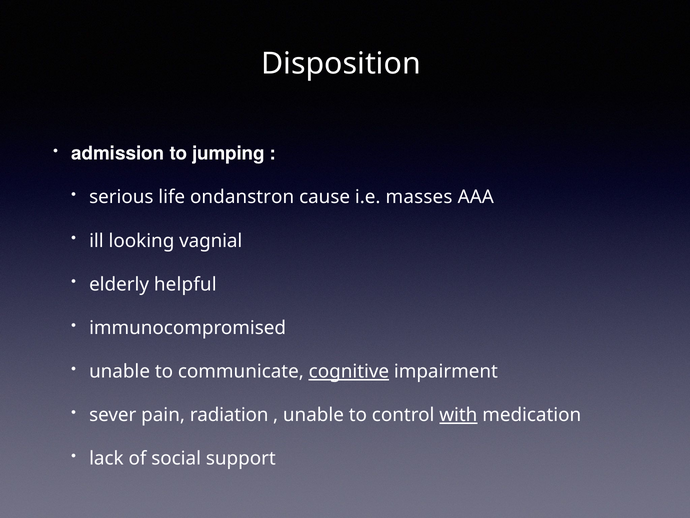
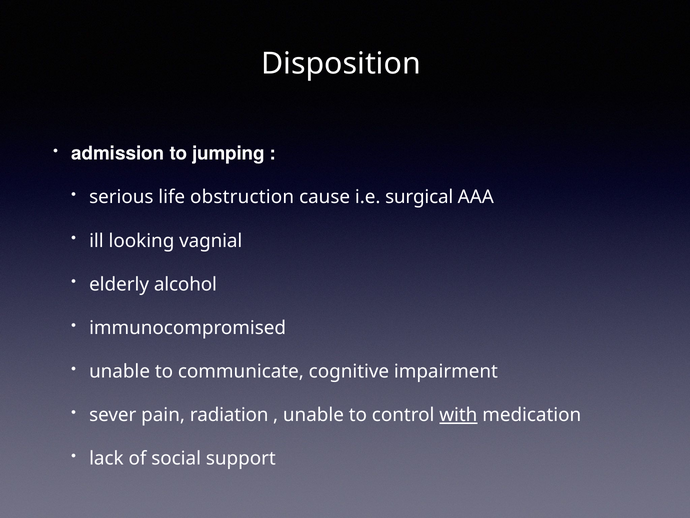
ondanstron: ondanstron -> obstruction
masses: masses -> surgical
helpful: helpful -> alcohol
cognitive underline: present -> none
